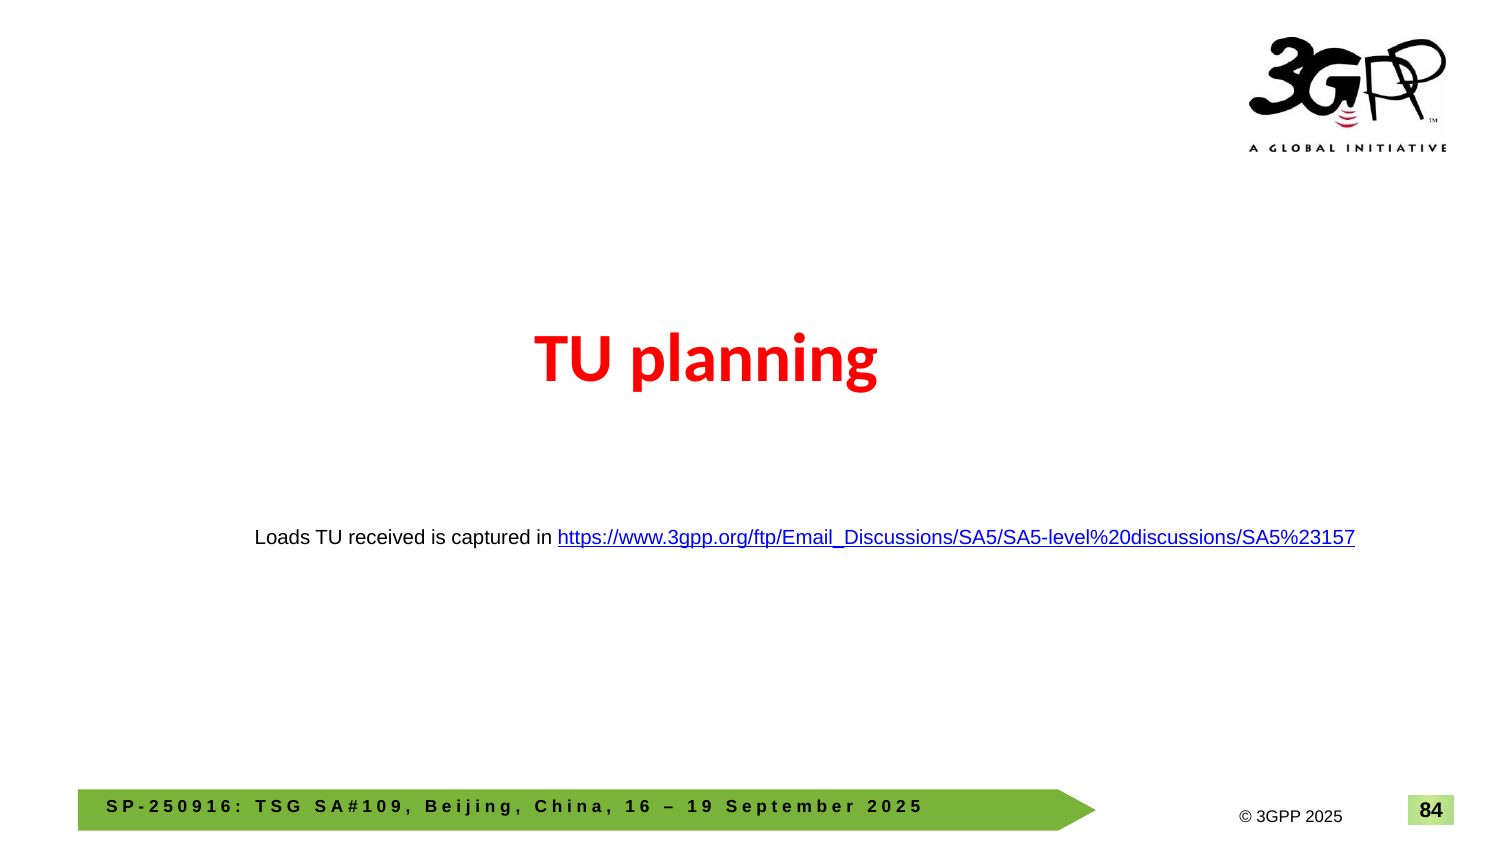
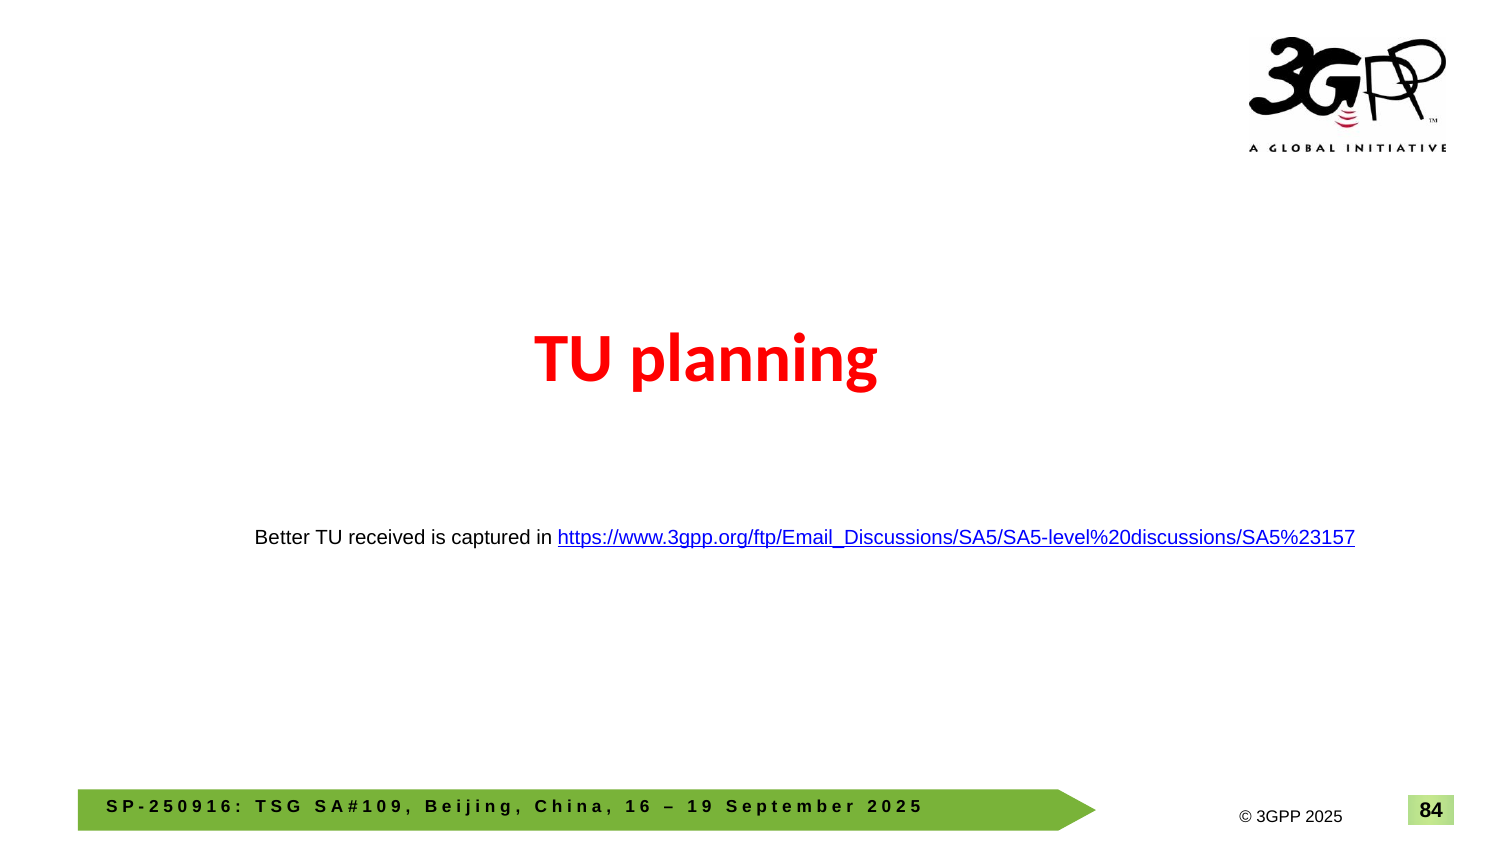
Loads: Loads -> Better
